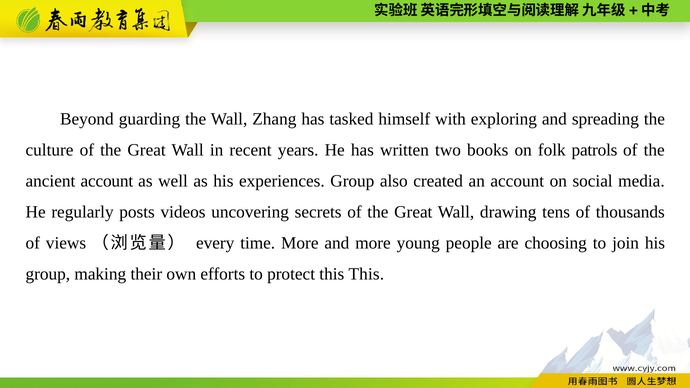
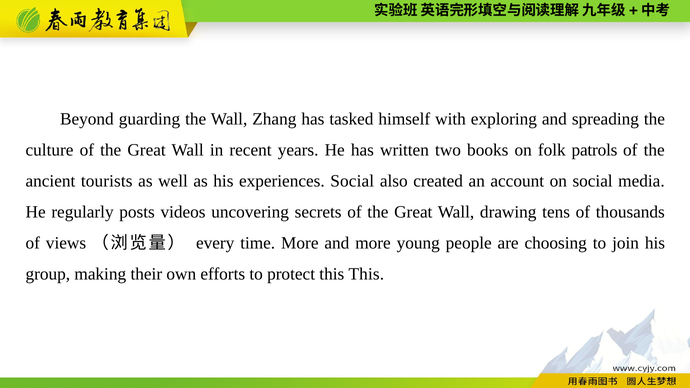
ancient account: account -> tourists
experiences Group: Group -> Social
